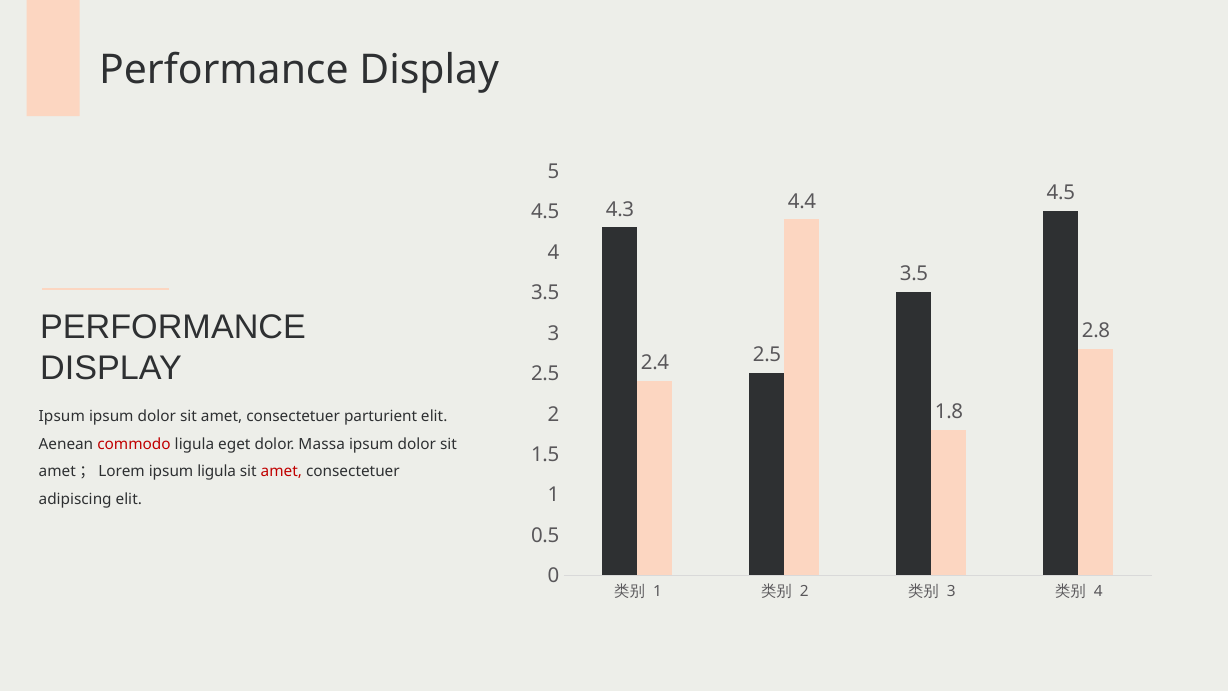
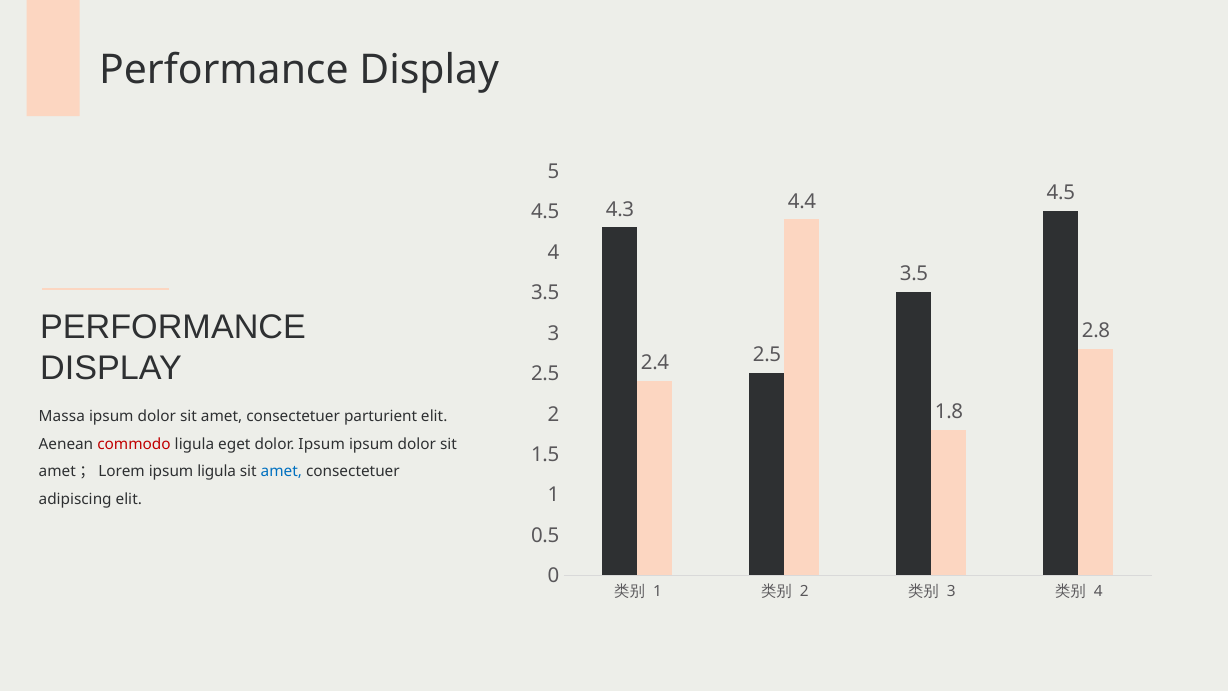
Ipsum at (62, 416): Ipsum -> Massa
dolor Massa: Massa -> Ipsum
amet at (281, 472) colour: red -> blue
